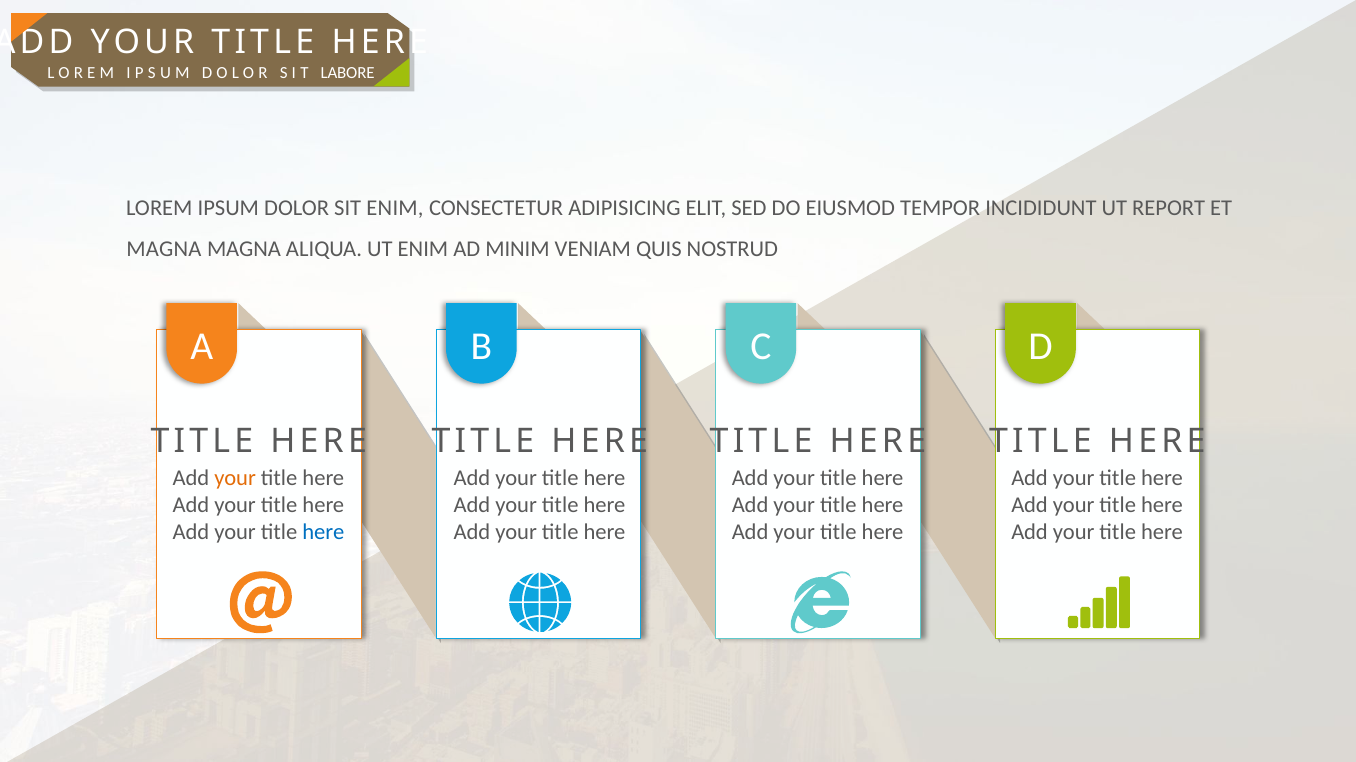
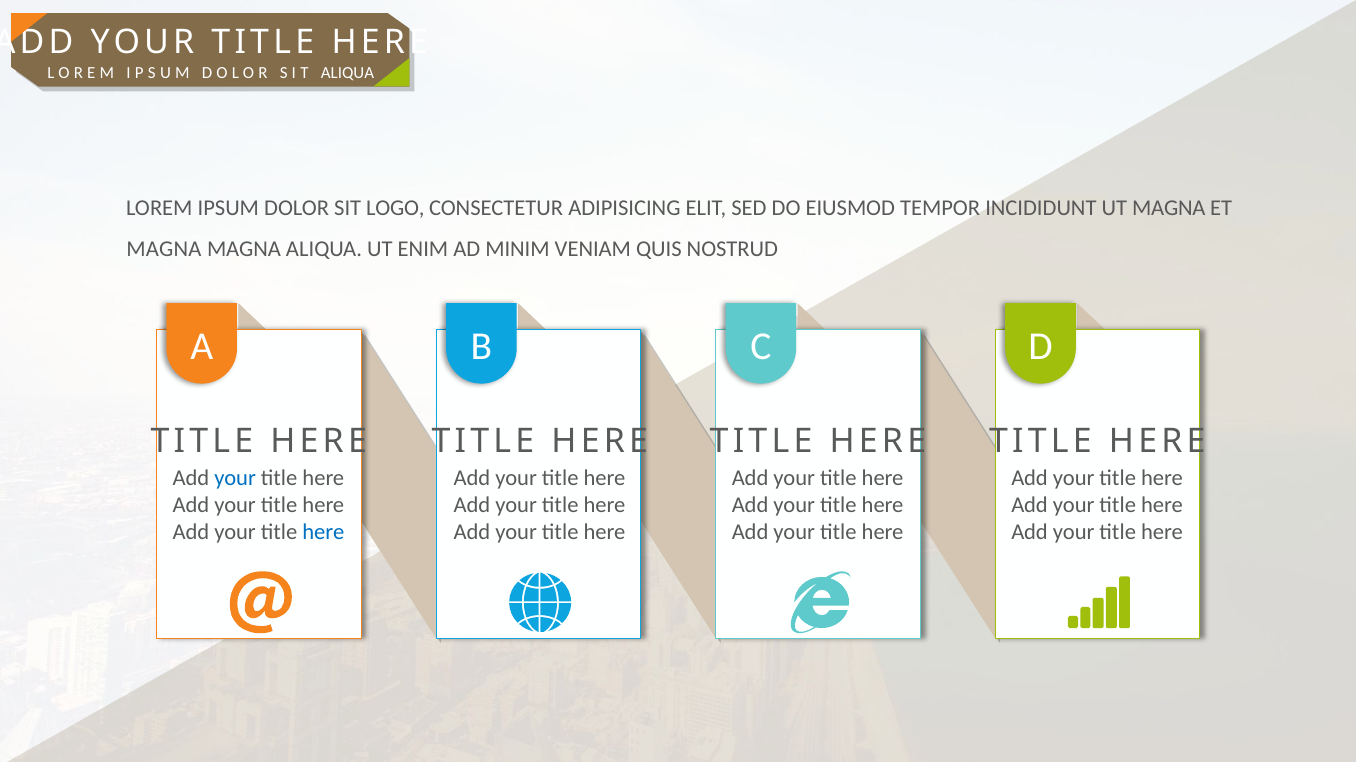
LABORE at (348, 73): LABORE -> ALIQUA
SIT ENIM: ENIM -> LOGO
UT REPORT: REPORT -> MAGNA
your at (235, 478) colour: orange -> blue
